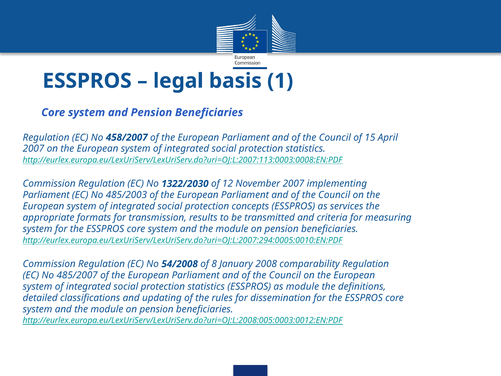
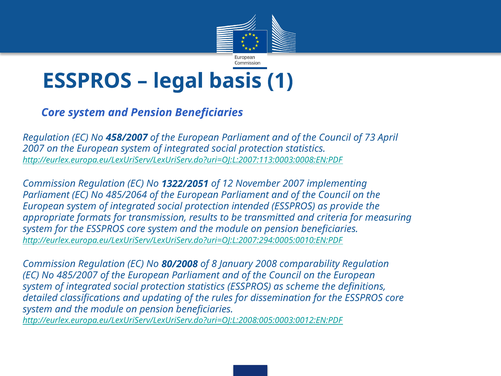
15: 15 -> 73
1322/2030: 1322/2030 -> 1322/2051
485/2003: 485/2003 -> 485/2064
concepts: concepts -> intended
services: services -> provide
54/2008: 54/2008 -> 80/2008
as module: module -> scheme
